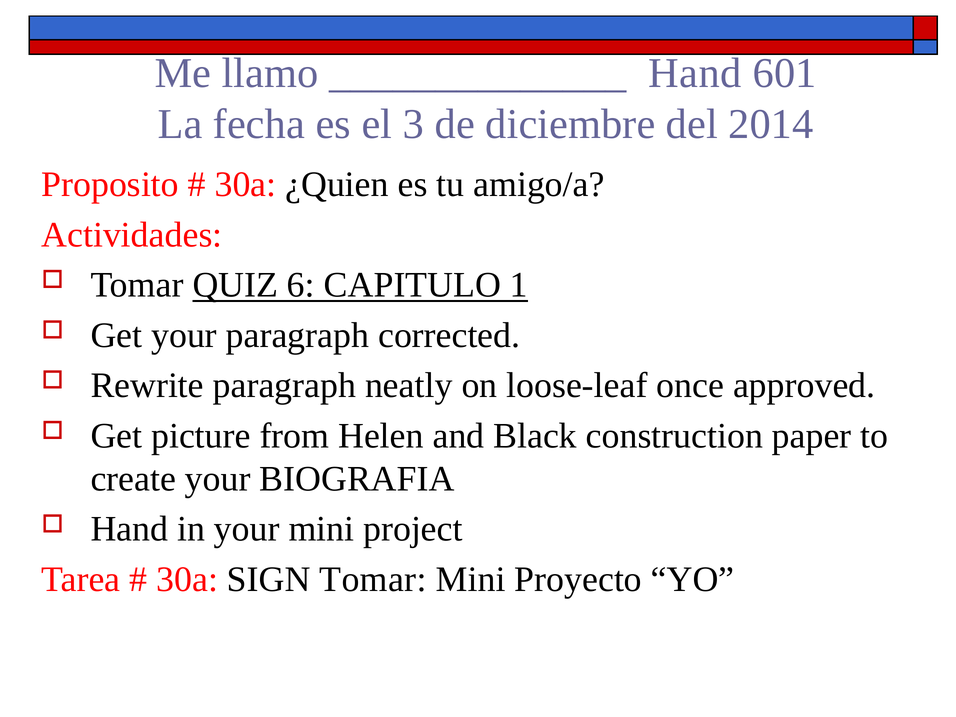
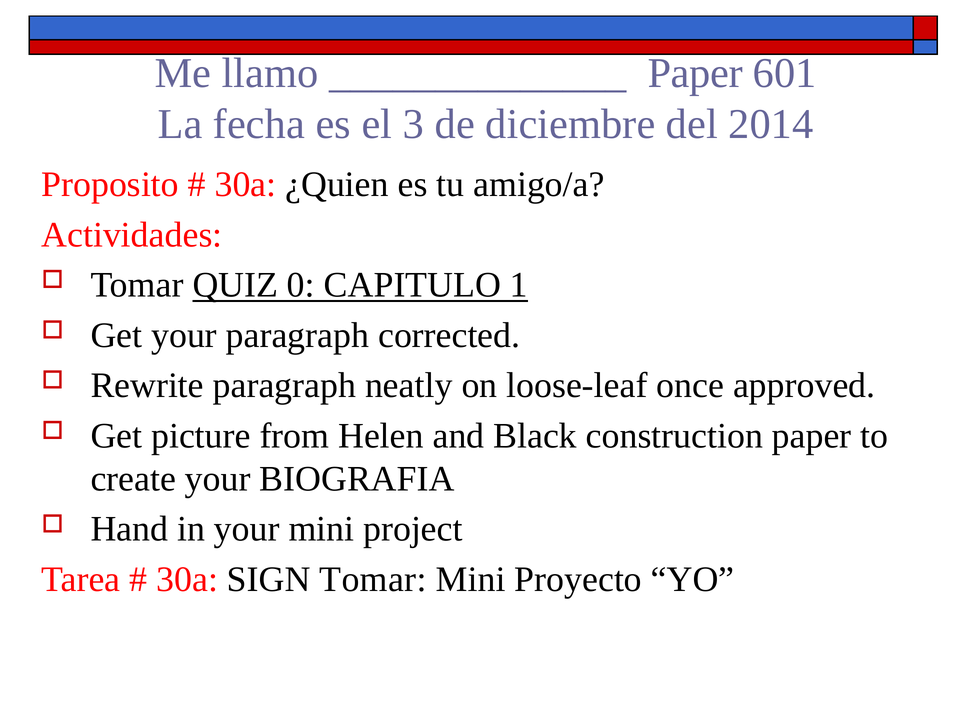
Hand at (695, 73): Hand -> Paper
6: 6 -> 0
